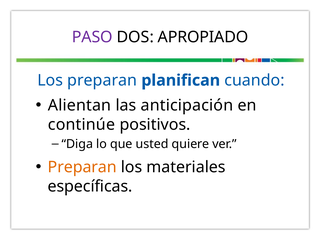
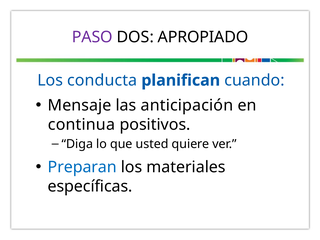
Los preparan: preparan -> conducta
Alientan: Alientan -> Mensaje
continúe: continúe -> continua
Preparan at (82, 167) colour: orange -> blue
